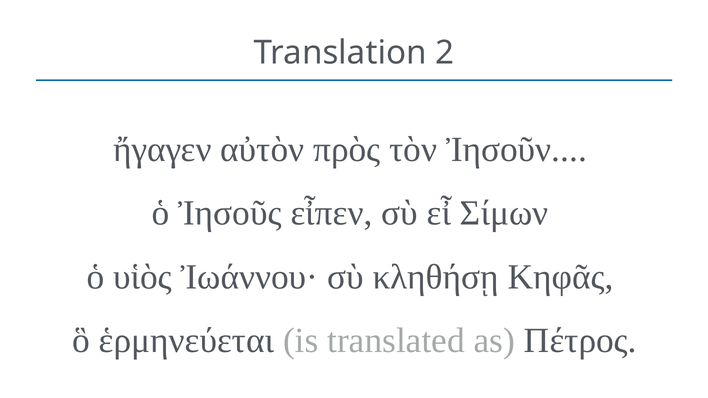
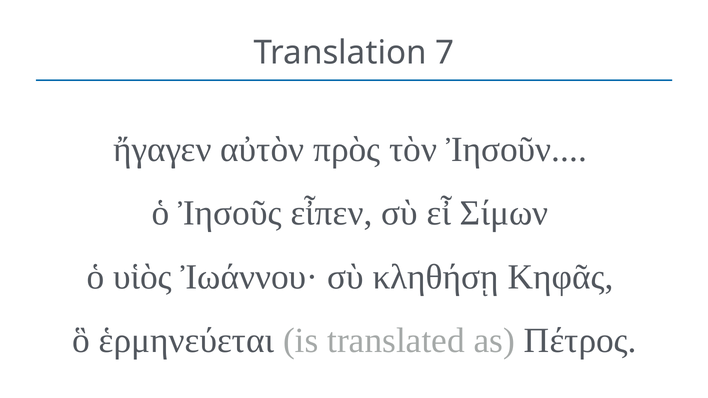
2: 2 -> 7
